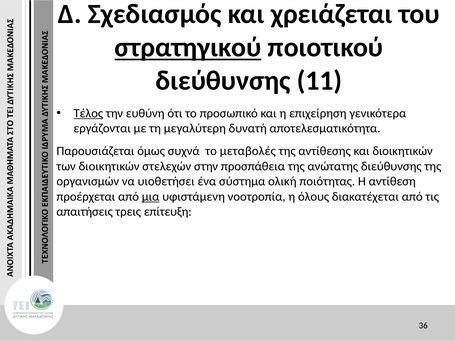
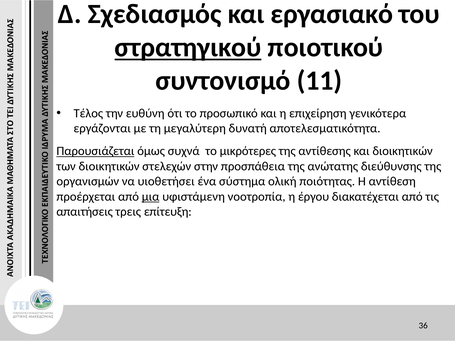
χρειάζεται: χρειάζεται -> εργασιακό
διεύθυνσης at (223, 81): διεύθυνσης -> συντονισμό
Τέλος underline: present -> none
Παρουσιάζεται underline: none -> present
μεταβολές: μεταβολές -> μικρότερες
όλους: όλους -> έργου
